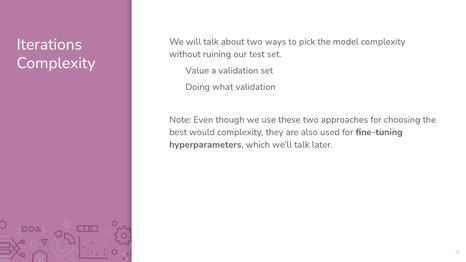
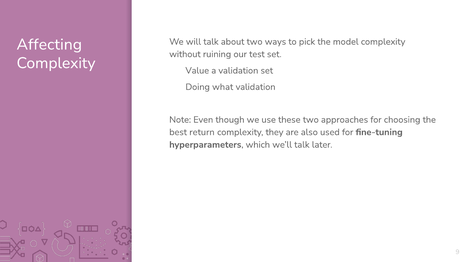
Iterations: Iterations -> Affecting
would: would -> return
